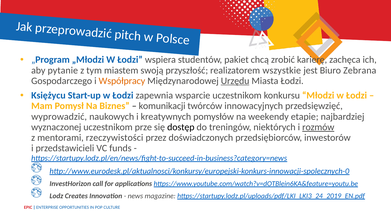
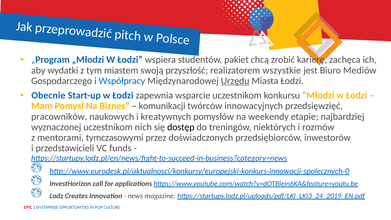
pytanie: pytanie -> wydatki
Zebrana: Zebrana -> Mediów
Współpracy colour: orange -> blue
Księżycu: Księżycu -> Obecnie
wyprowadzić: wyprowadzić -> pracowników
prze: prze -> nich
rozmów underline: present -> none
rzeczywistości: rzeczywistości -> tymczasowymi
